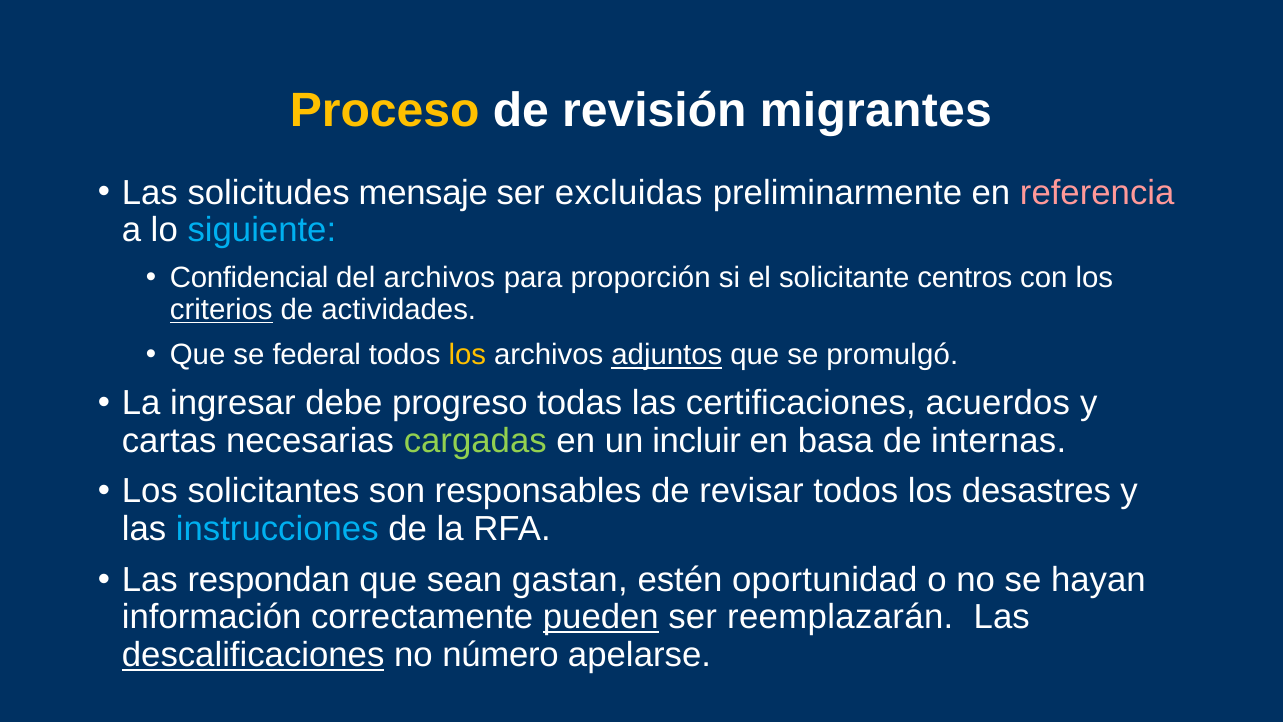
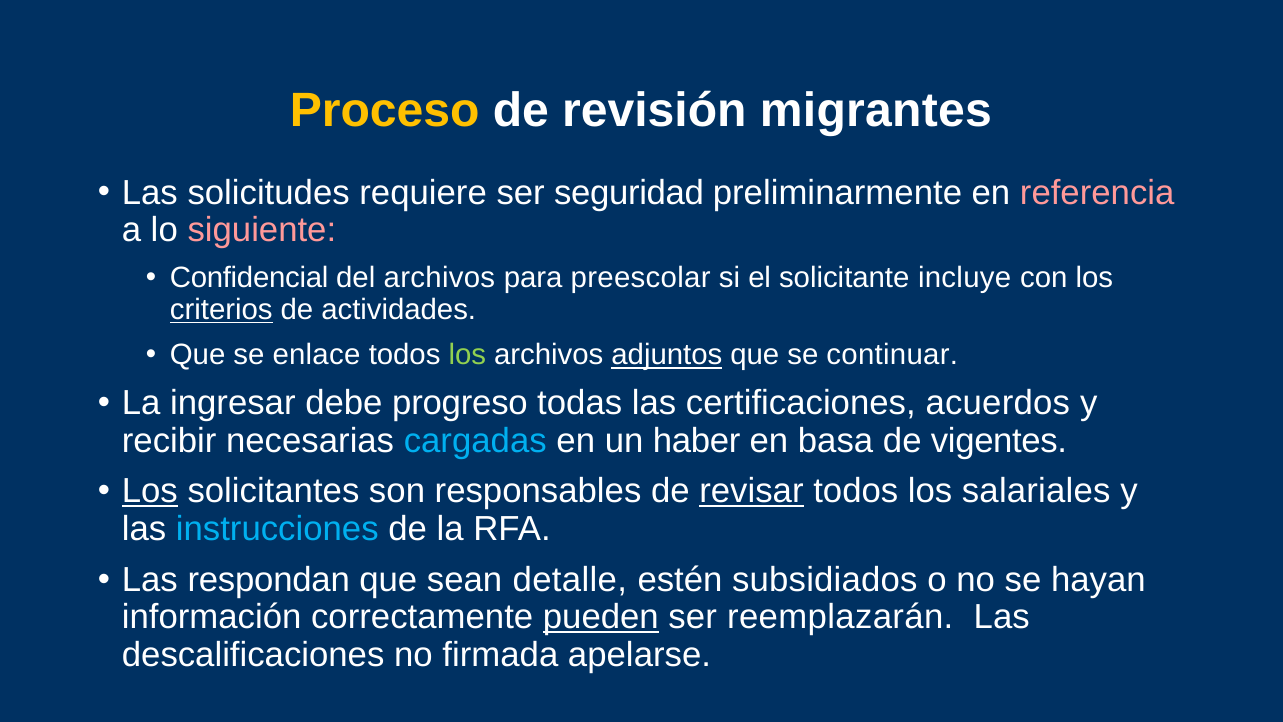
mensaje: mensaje -> requiere
excluidas: excluidas -> seguridad
siguiente colour: light blue -> pink
proporción: proporción -> preescolar
centros: centros -> incluye
federal: federal -> enlace
los at (467, 355) colour: yellow -> light green
promulgó: promulgó -> continuar
cartas: cartas -> recibir
cargadas colour: light green -> light blue
incluir: incluir -> haber
internas: internas -> vigentes
Los at (150, 491) underline: none -> present
revisar underline: none -> present
desastres: desastres -> salariales
gastan: gastan -> detalle
oportunidad: oportunidad -> subsidiados
descalificaciones underline: present -> none
número: número -> firmada
